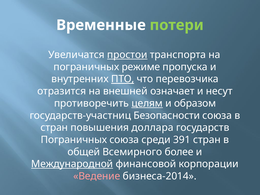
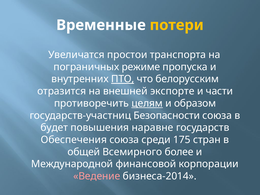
потери colour: light green -> yellow
простои underline: present -> none
перевозчика: перевозчика -> белорусским
означает: означает -> экспорте
несут: несут -> части
стран at (54, 128): стран -> будет
доллара: доллара -> наравне
Пограничных at (74, 140): Пограничных -> Обеспечения
391: 391 -> 175
Международной underline: present -> none
